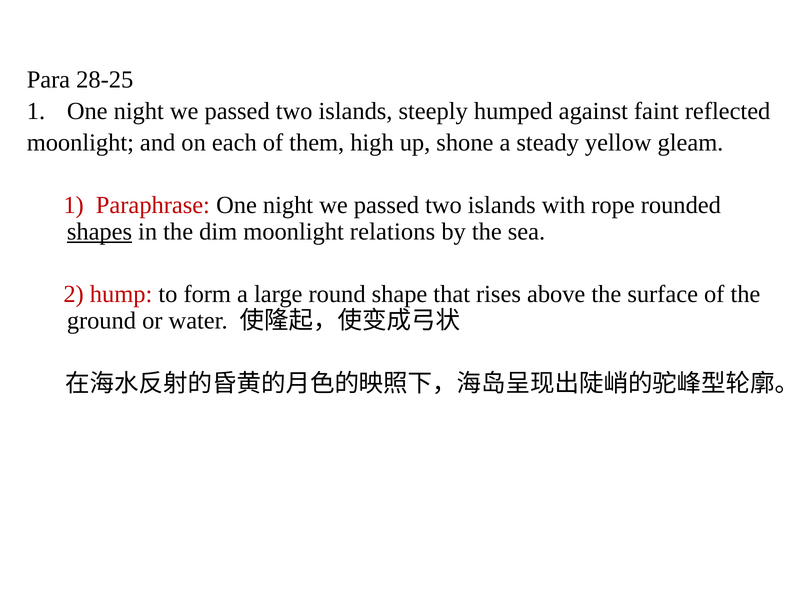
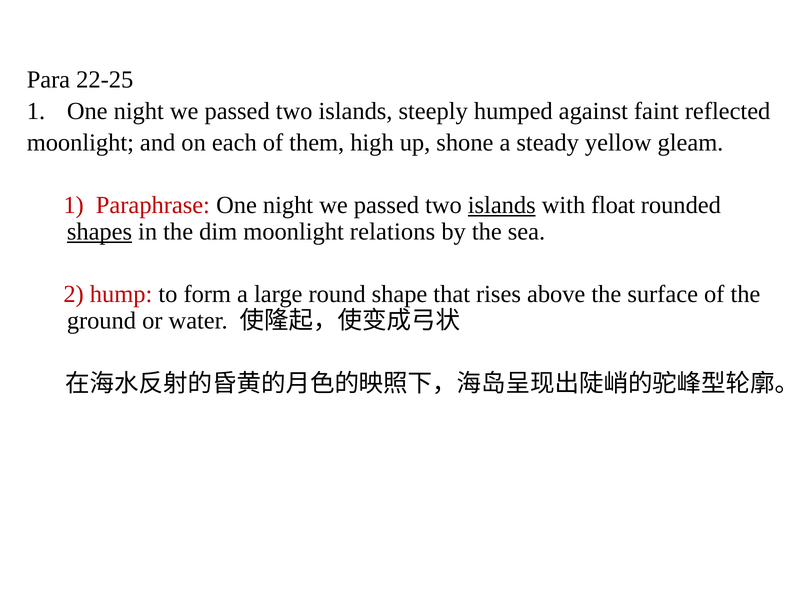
28-25: 28-25 -> 22-25
islands at (502, 205) underline: none -> present
rope: rope -> float
